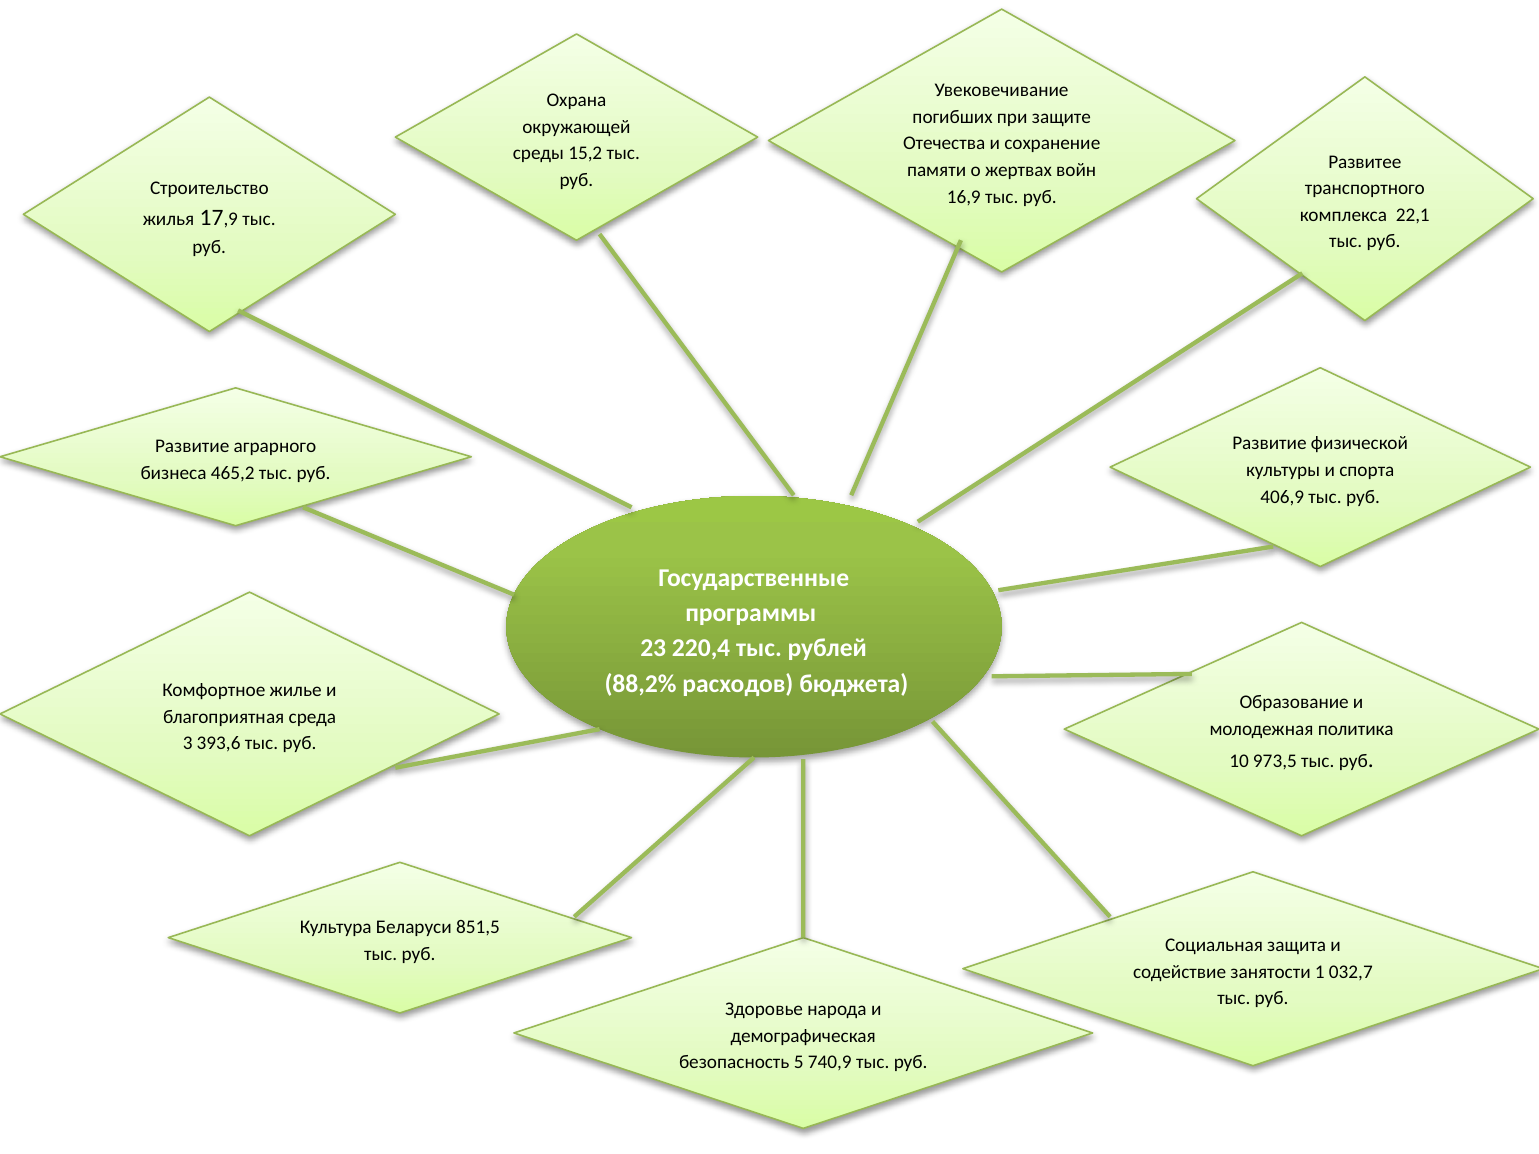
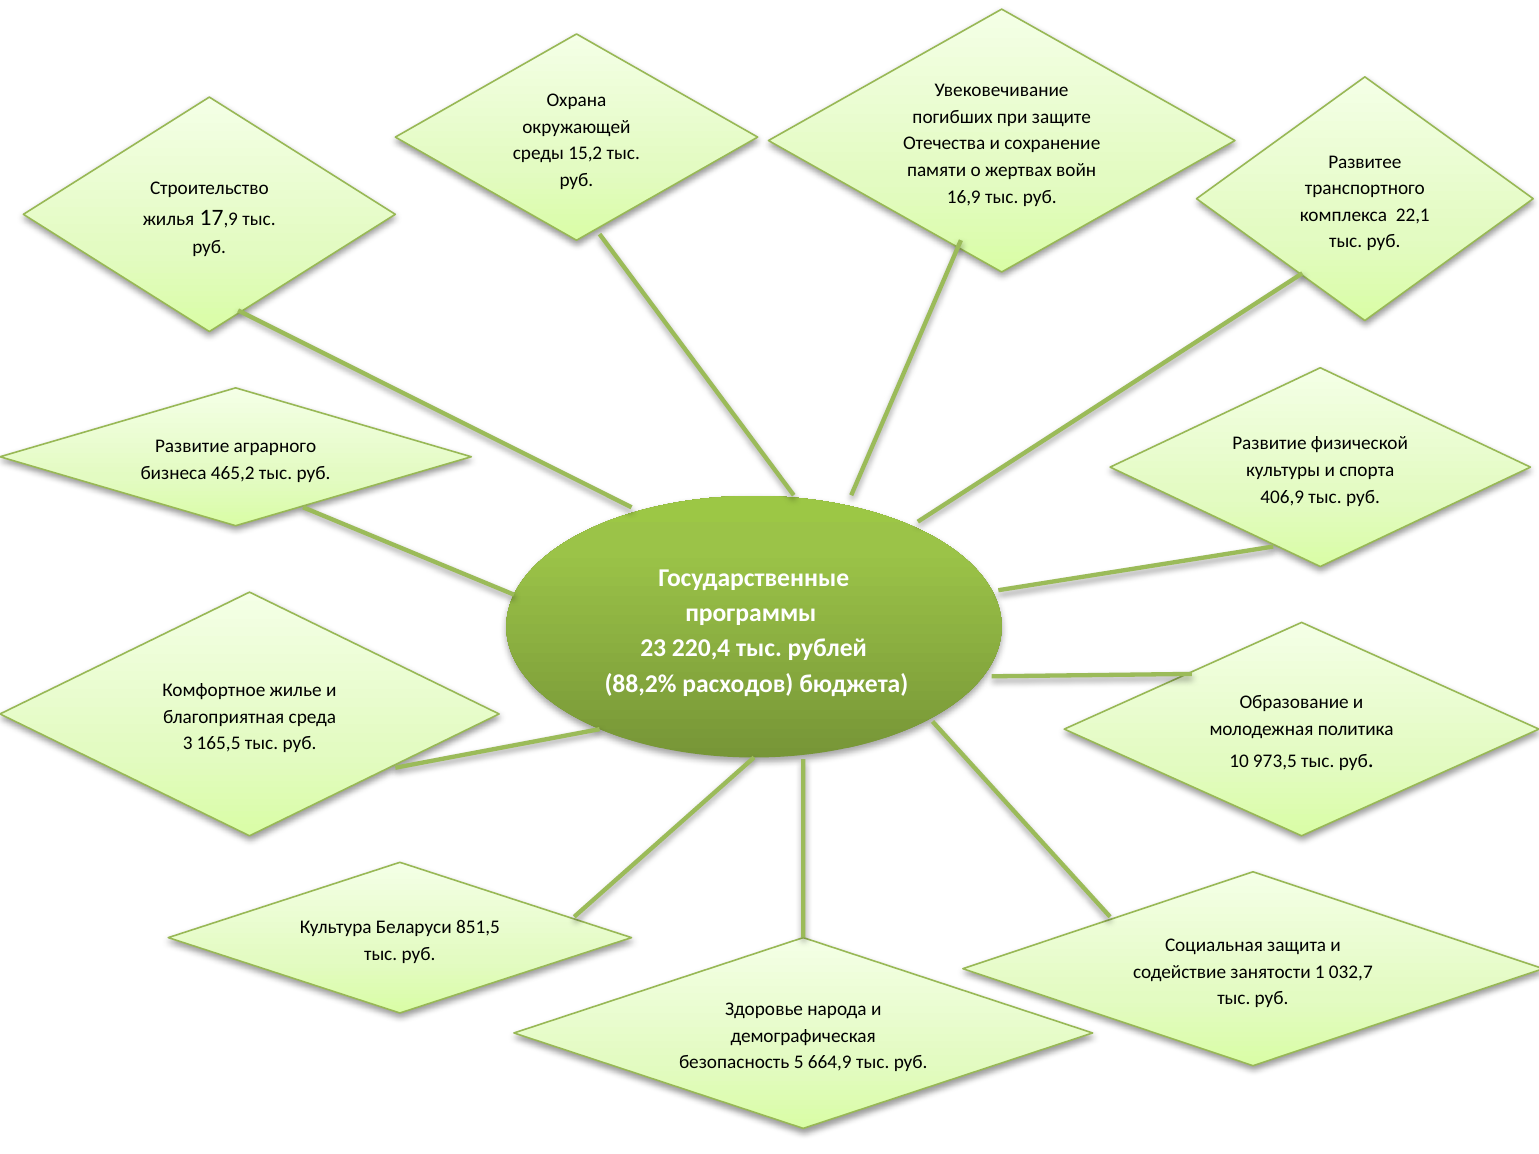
393,6: 393,6 -> 165,5
740,9: 740,9 -> 664,9
